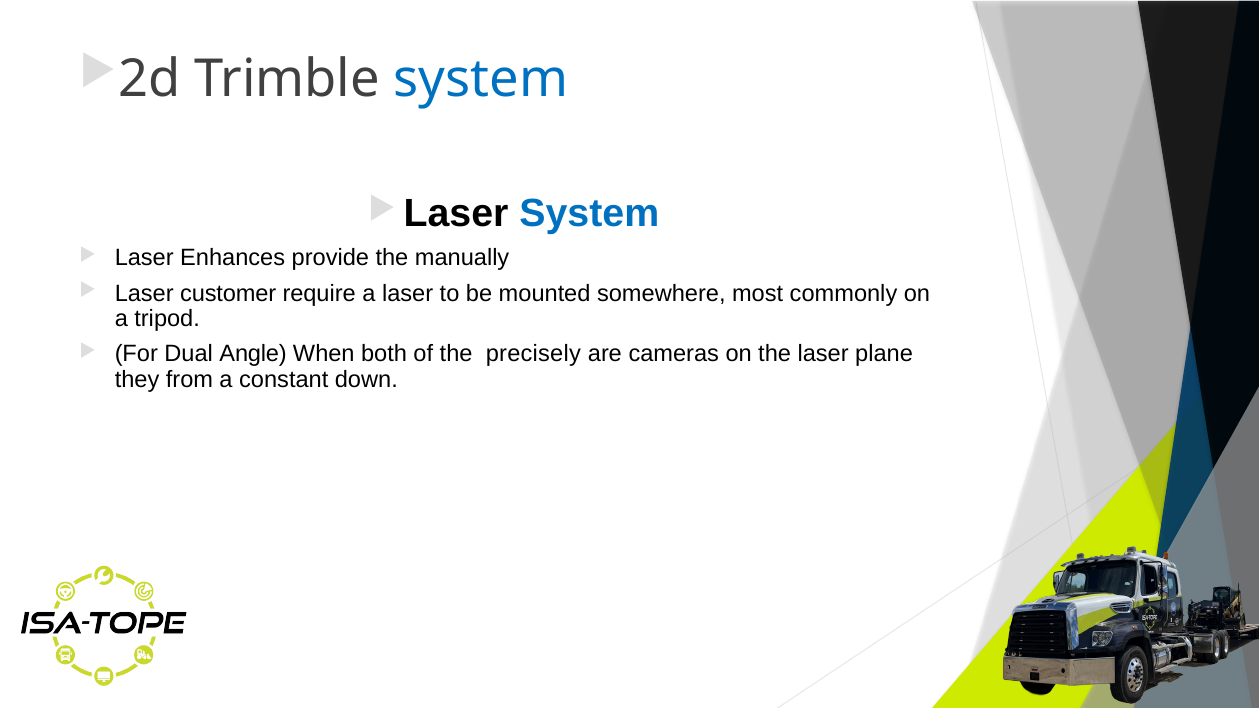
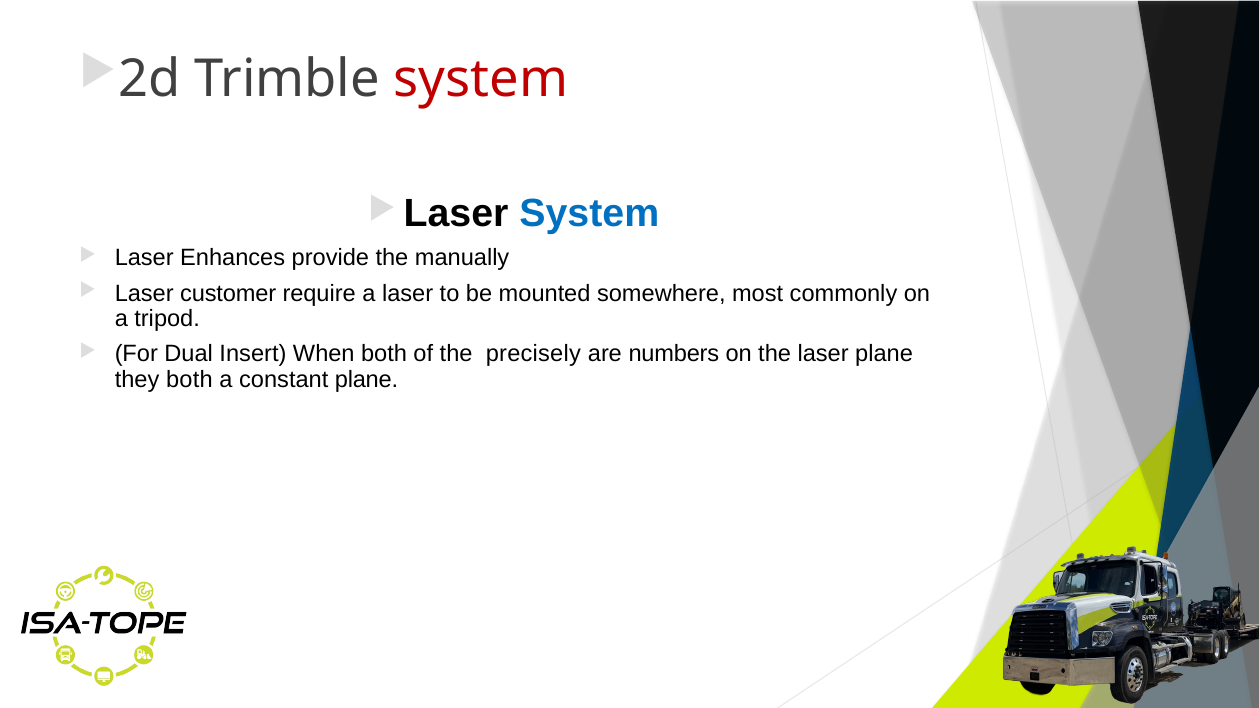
system at (481, 79) colour: blue -> red
Angle: Angle -> Insert
cameras: cameras -> numbers
they from: from -> both
constant down: down -> plane
